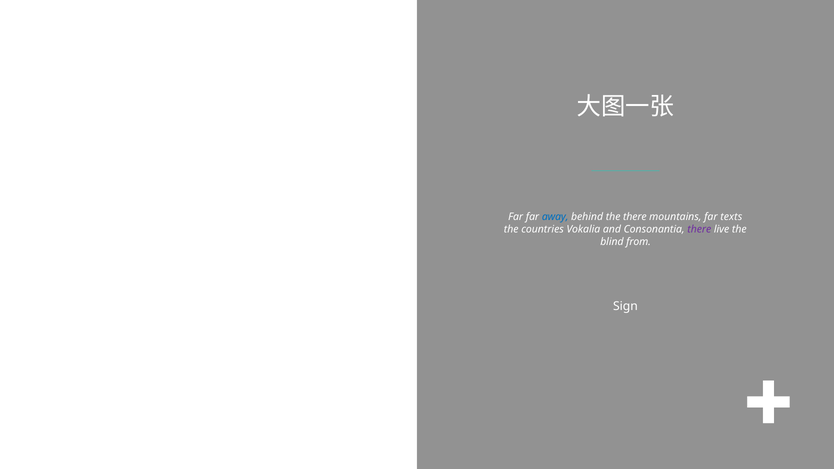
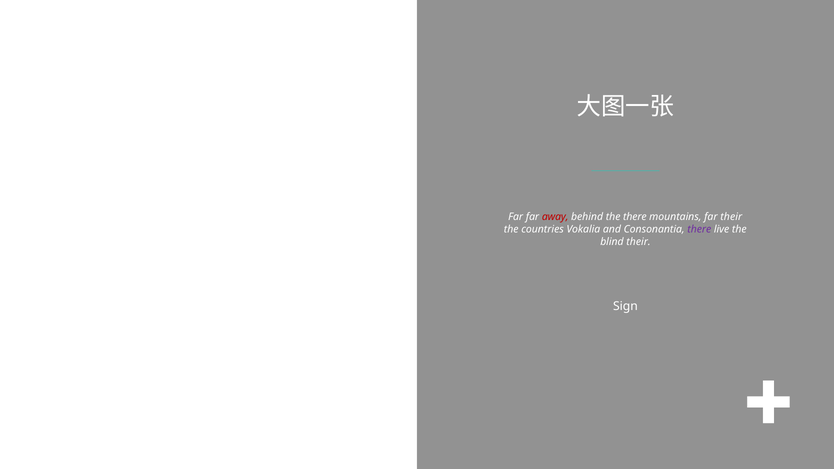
away colour: blue -> red
far texts: texts -> their
blind from: from -> their
